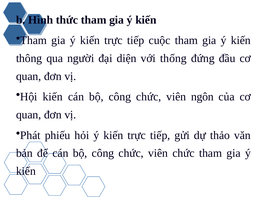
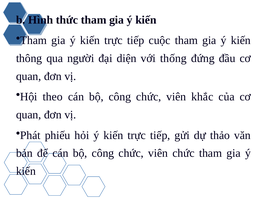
Hội kiến: kiến -> theo
ngôn: ngôn -> khắc
